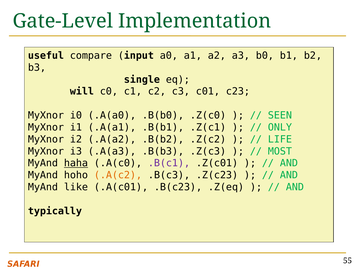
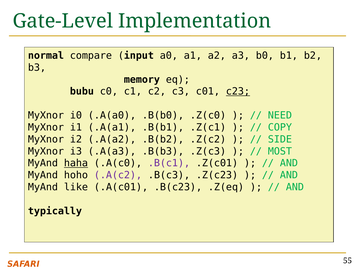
useful: useful -> normal
single: single -> memory
will: will -> bubu
c23 underline: none -> present
SEEN: SEEN -> NEED
ONLY: ONLY -> COPY
LIFE: LIFE -> SIDE
.A(c2 colour: orange -> purple
